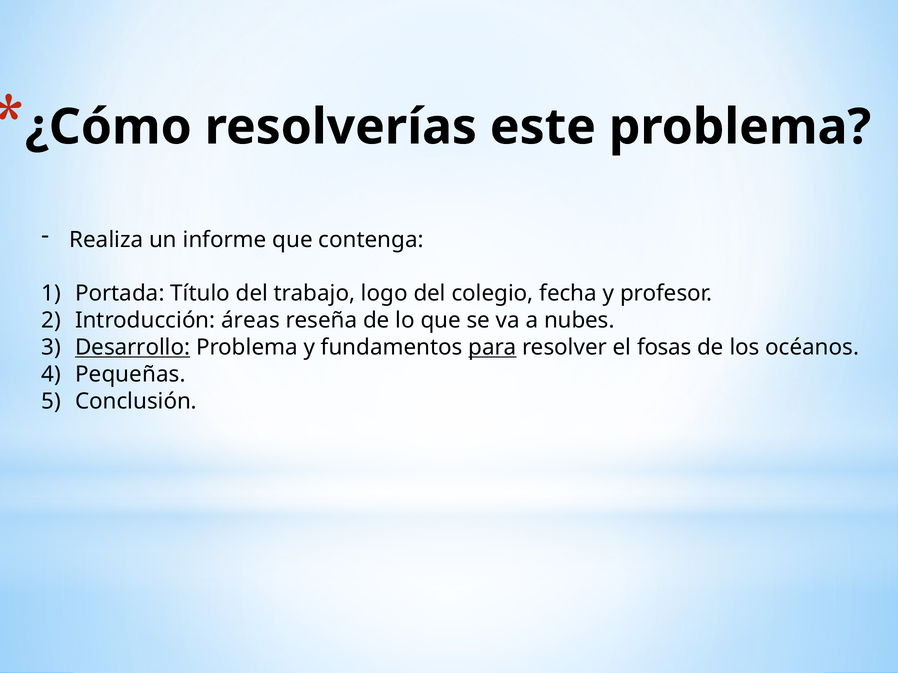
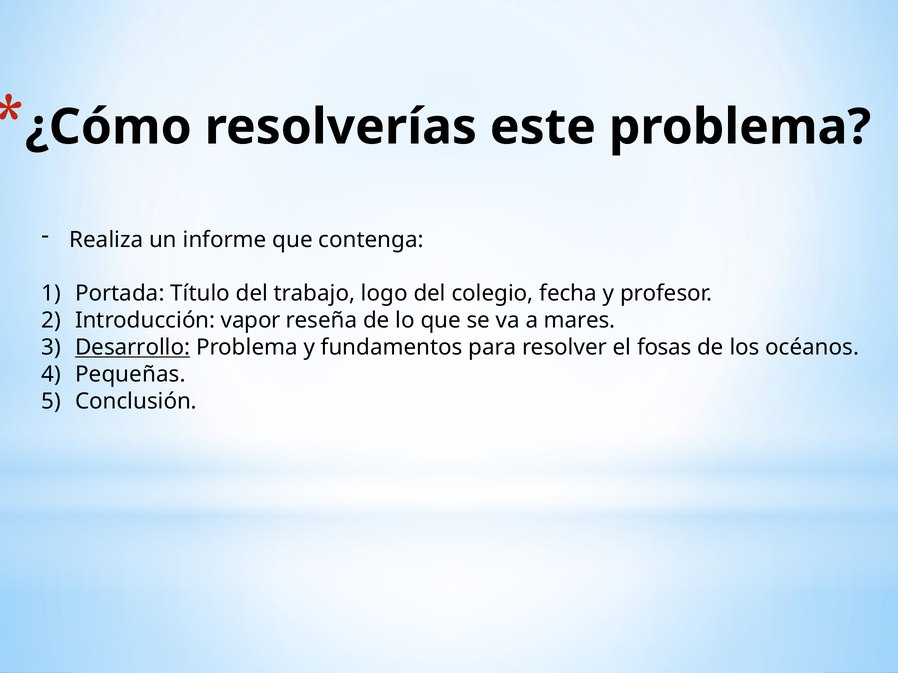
áreas: áreas -> vapor
nubes: nubes -> mares
para underline: present -> none
